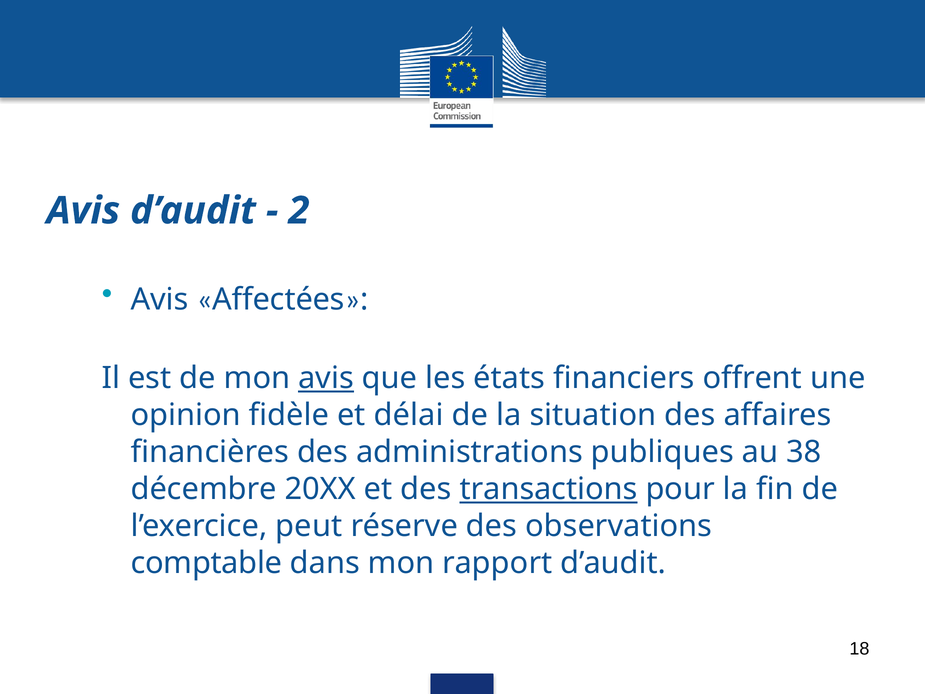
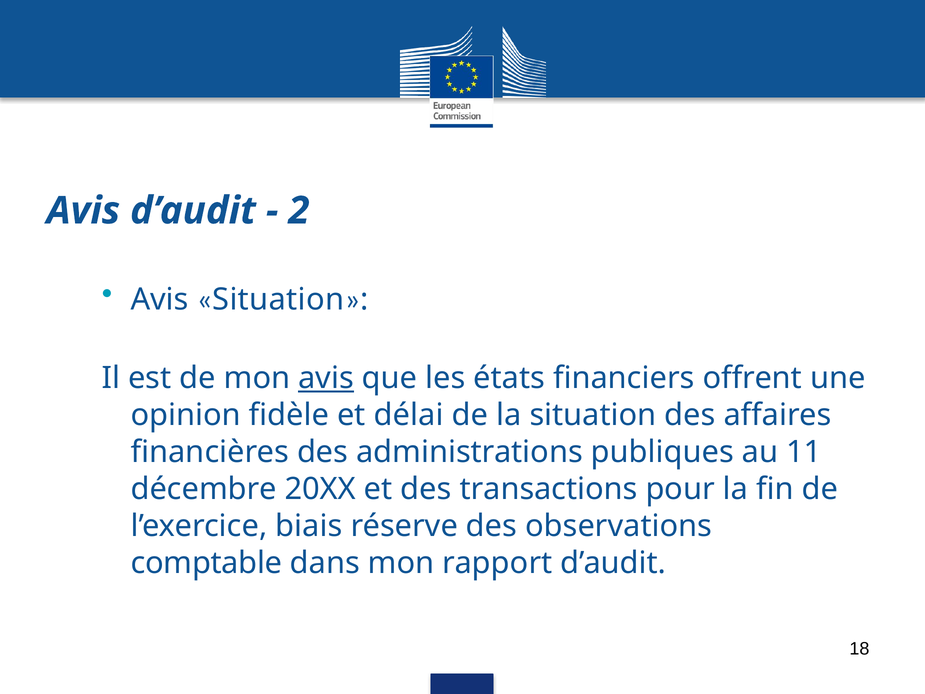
Affectées at (279, 299): Affectées -> Situation
38: 38 -> 11
transactions underline: present -> none
peut: peut -> biais
